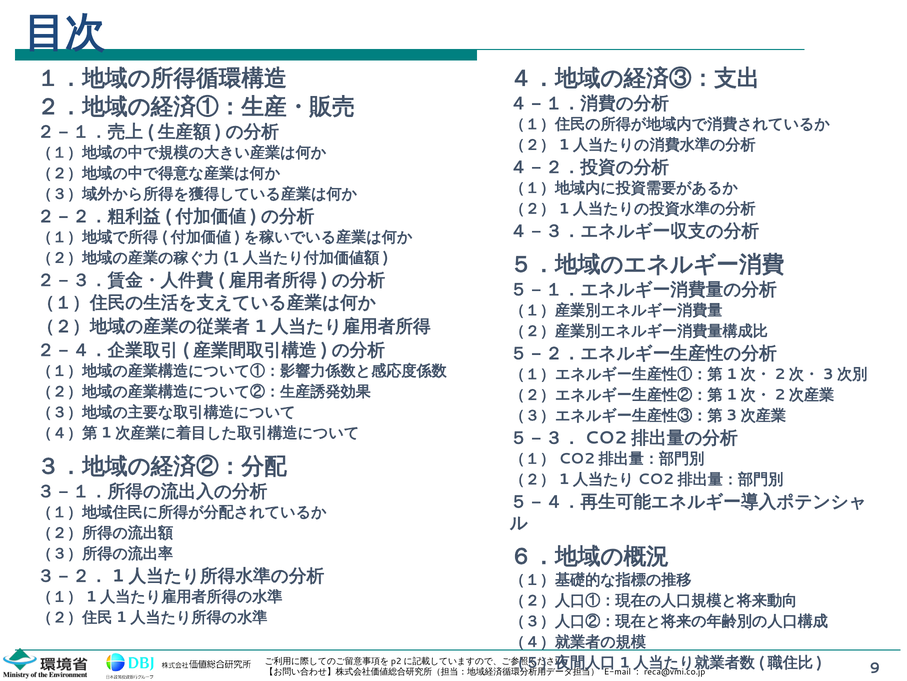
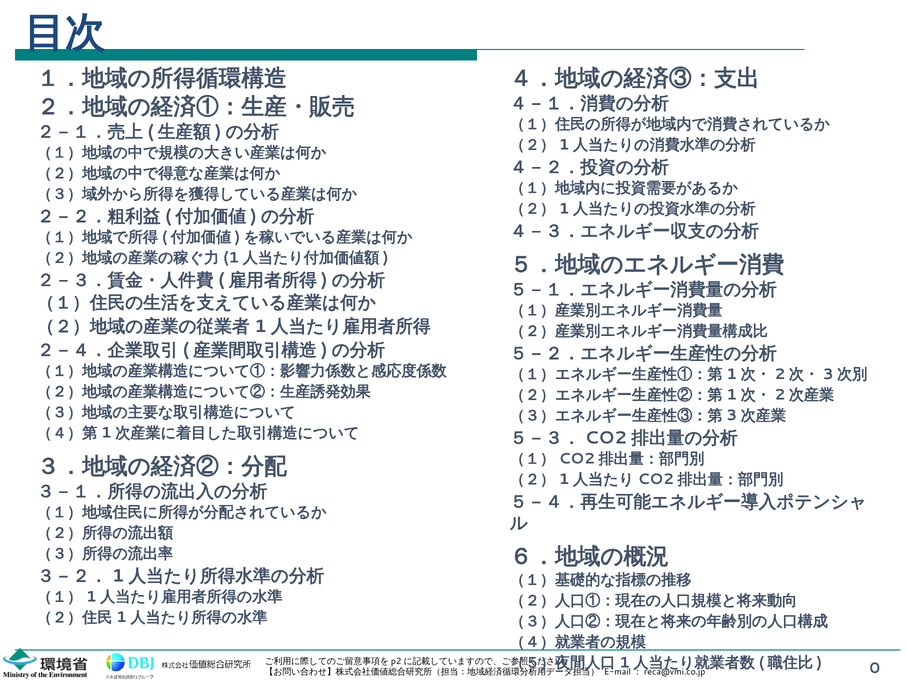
9: 9 -> 0
